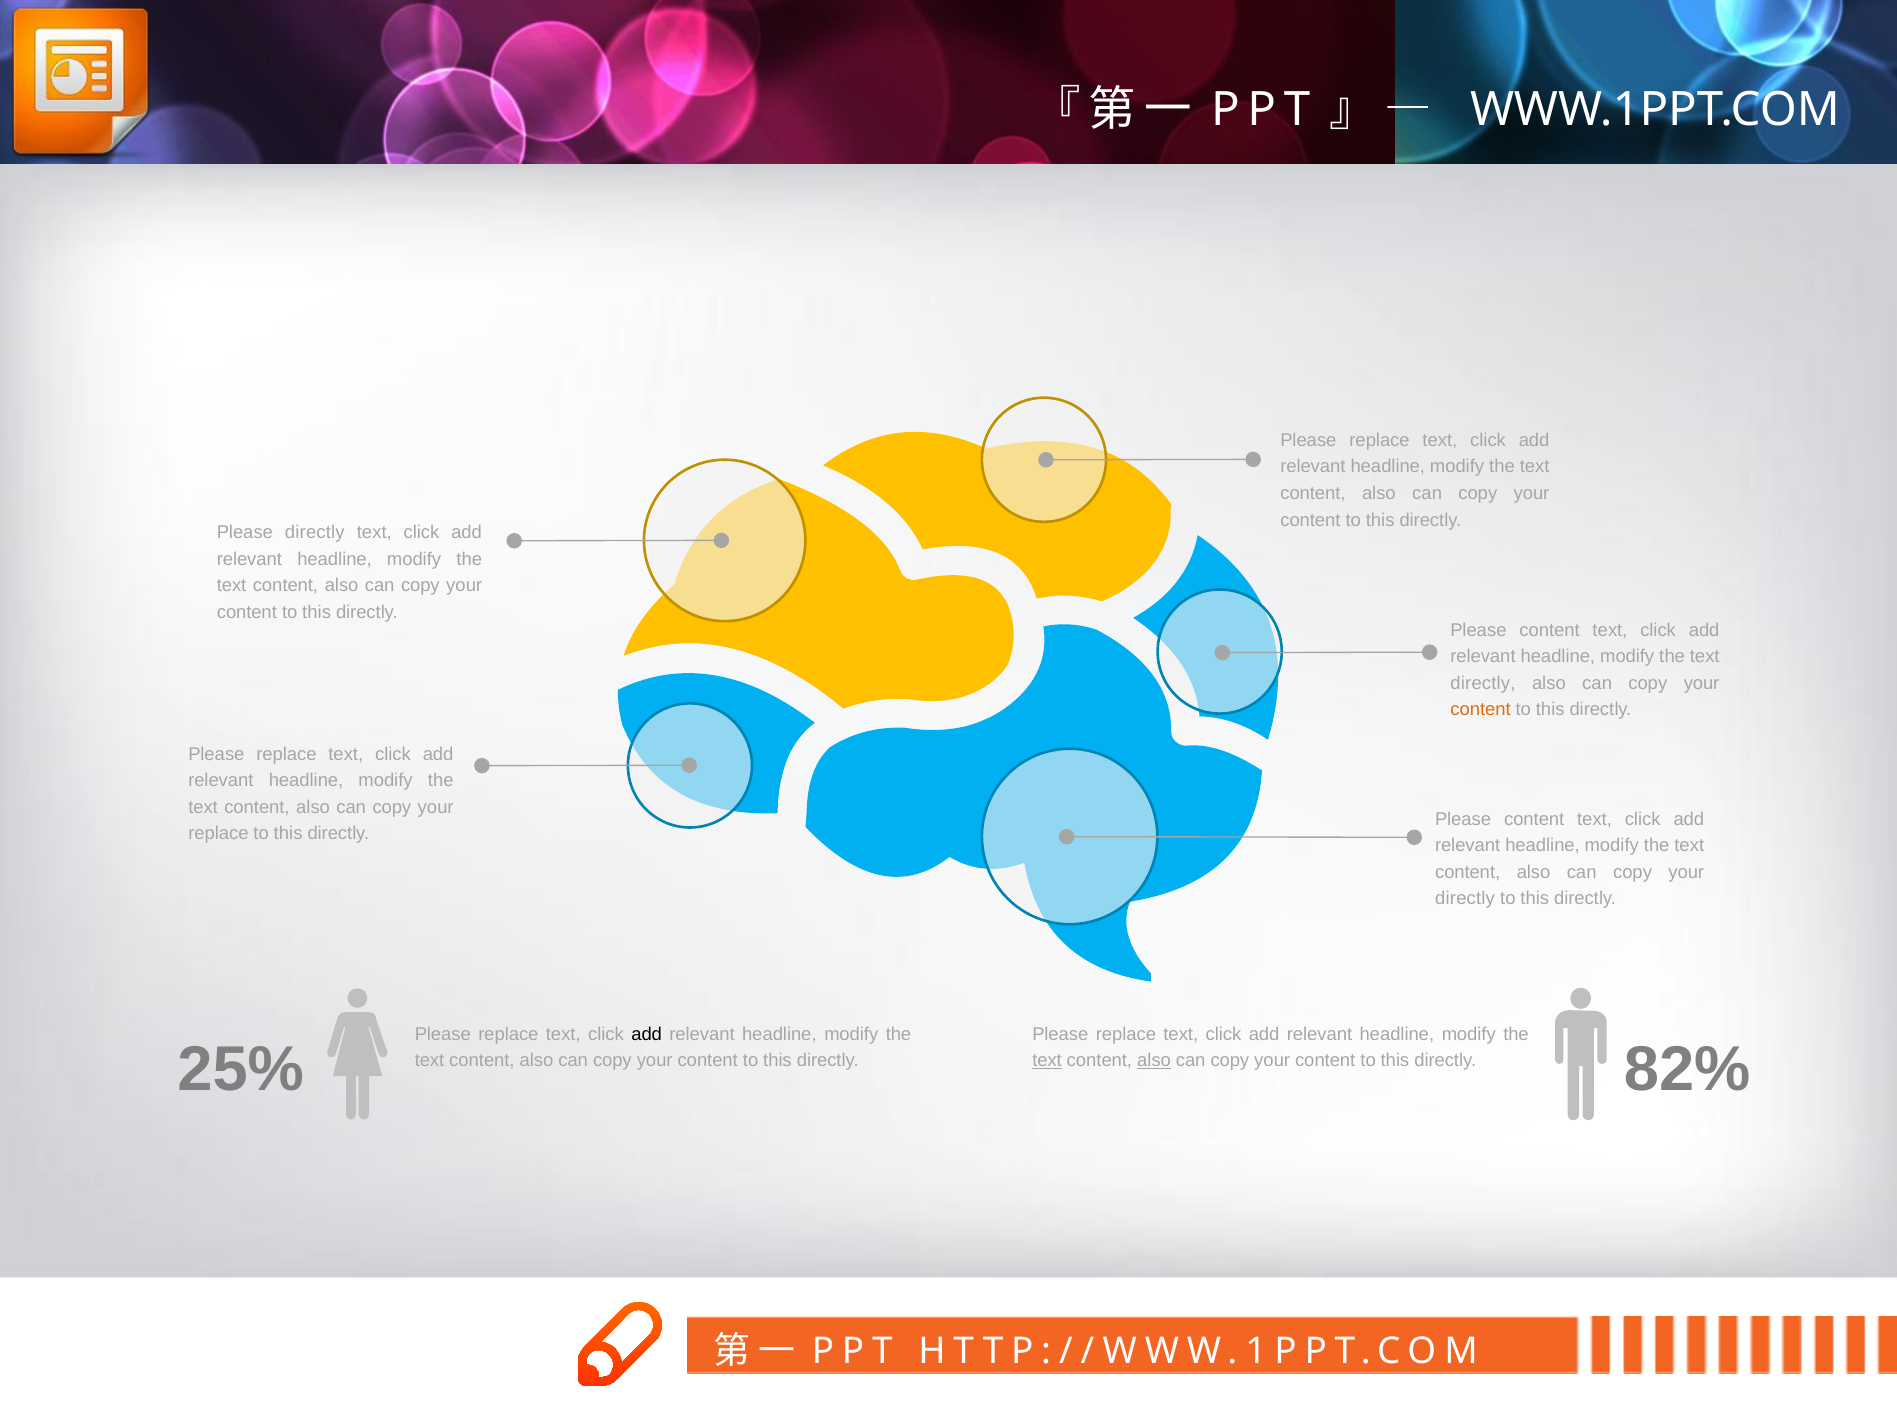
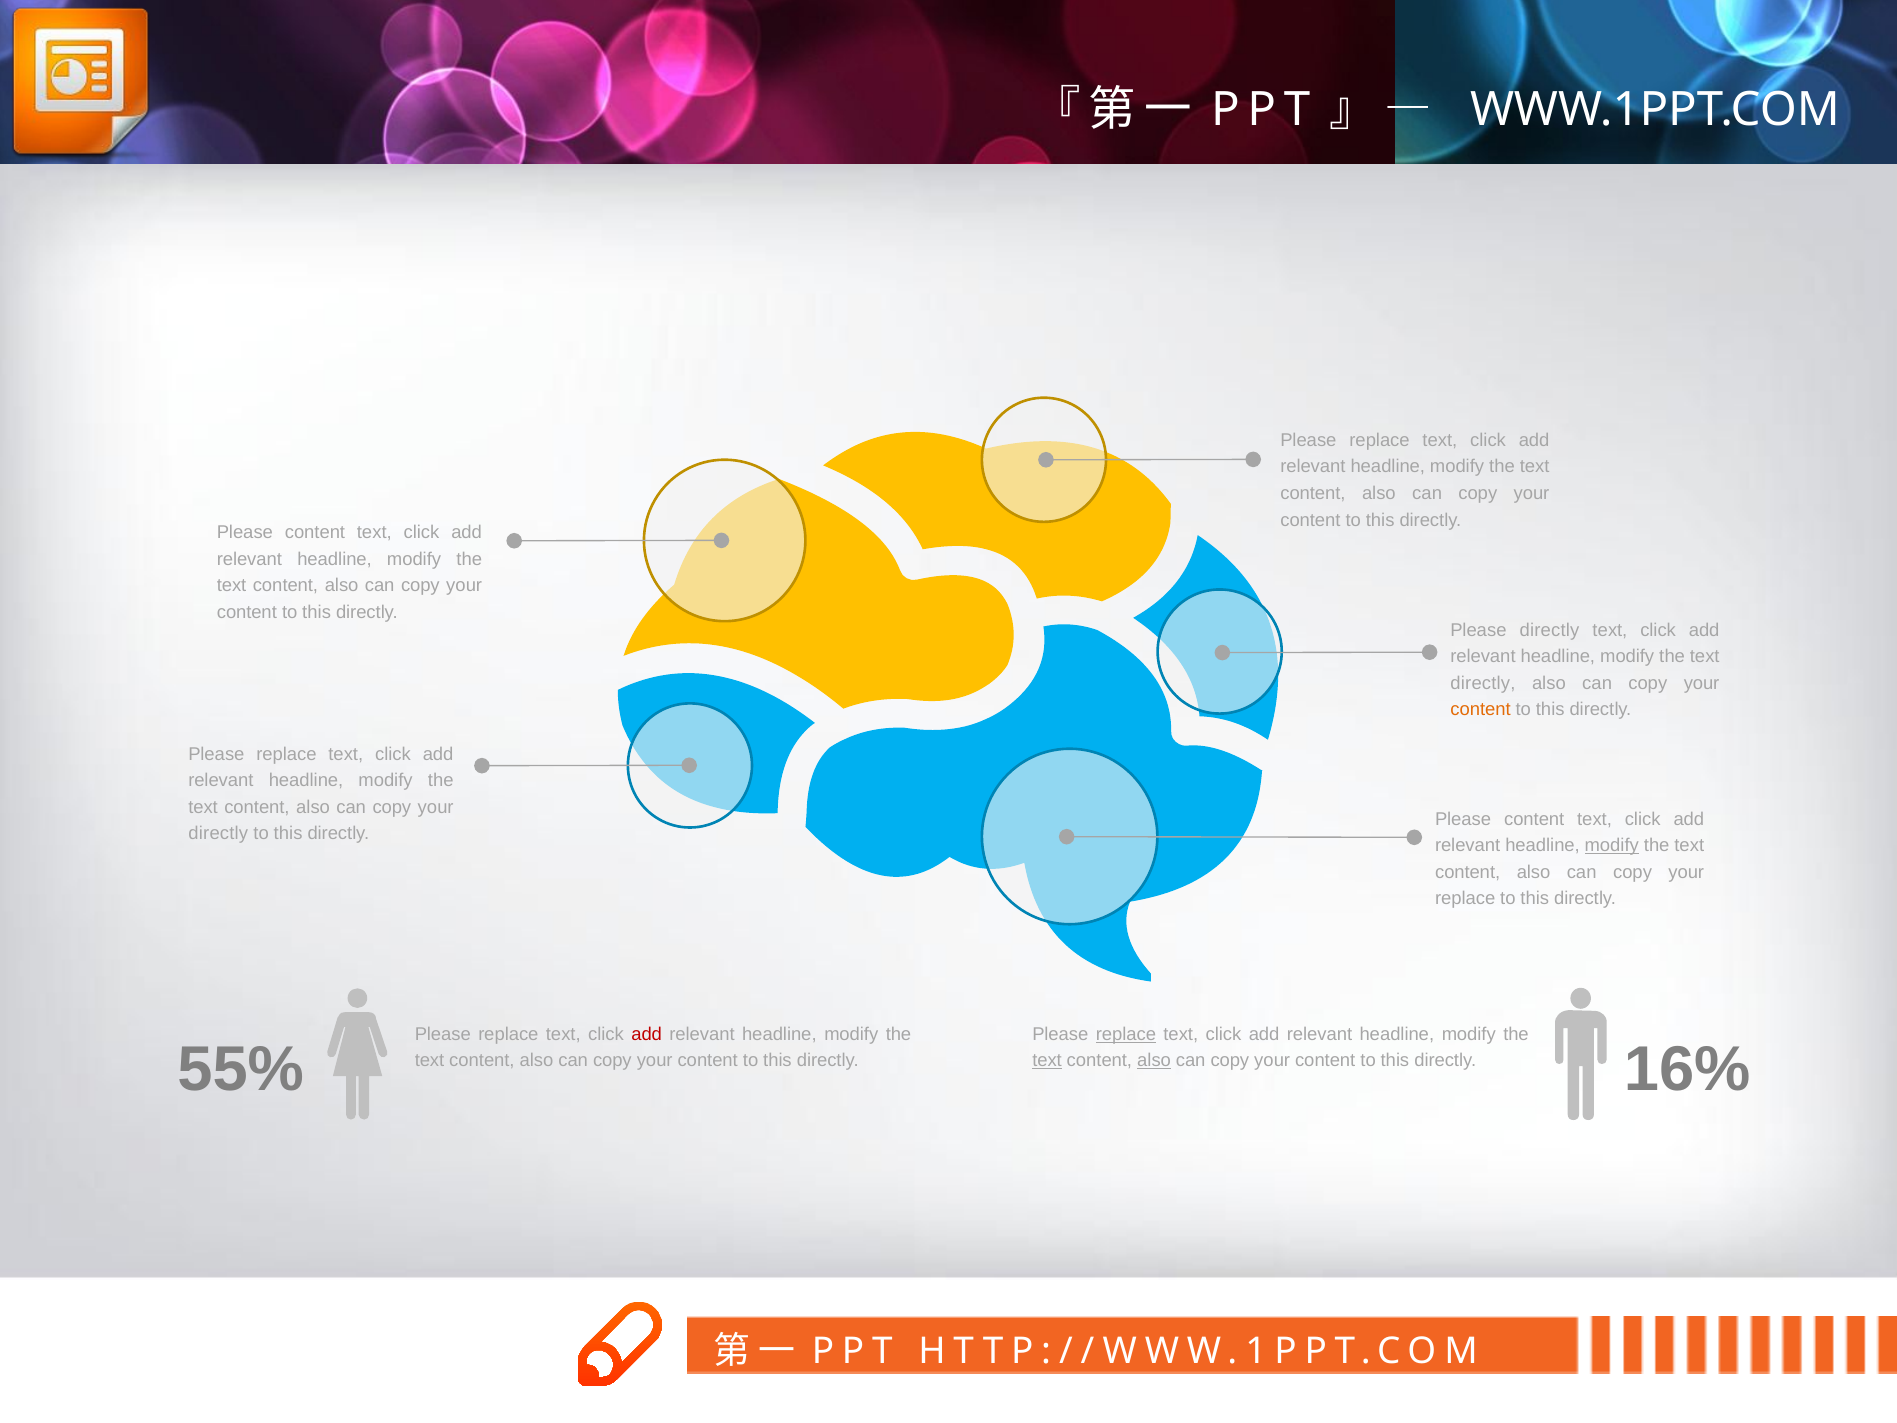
directly at (315, 532): directly -> content
content at (1550, 630): content -> directly
replace at (218, 834): replace -> directly
modify at (1612, 846) underline: none -> present
directly at (1465, 899): directly -> replace
add at (647, 1034) colour: black -> red
replace at (1126, 1034) underline: none -> present
25%: 25% -> 55%
82%: 82% -> 16%
